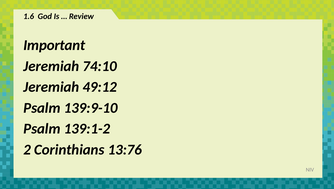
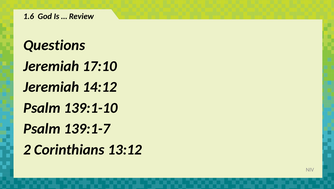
Important: Important -> Questions
74:10: 74:10 -> 17:10
49:12: 49:12 -> 14:12
139:9-10: 139:9-10 -> 139:1-10
139:1-2: 139:1-2 -> 139:1-7
13:76: 13:76 -> 13:12
